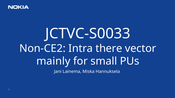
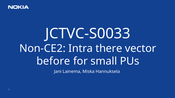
mainly: mainly -> before
